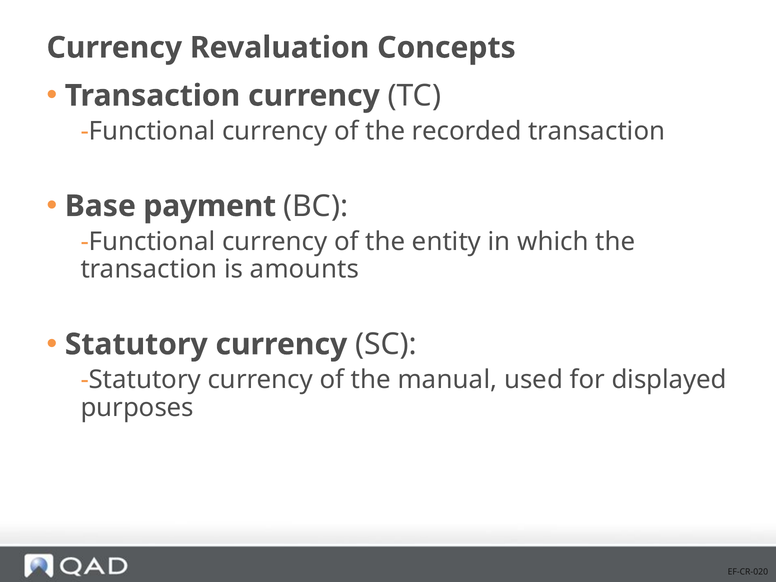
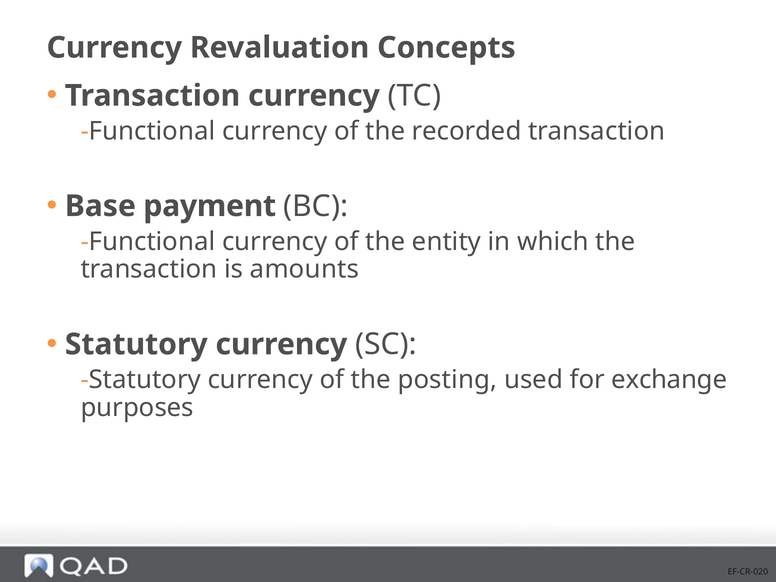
manual: manual -> posting
displayed: displayed -> exchange
